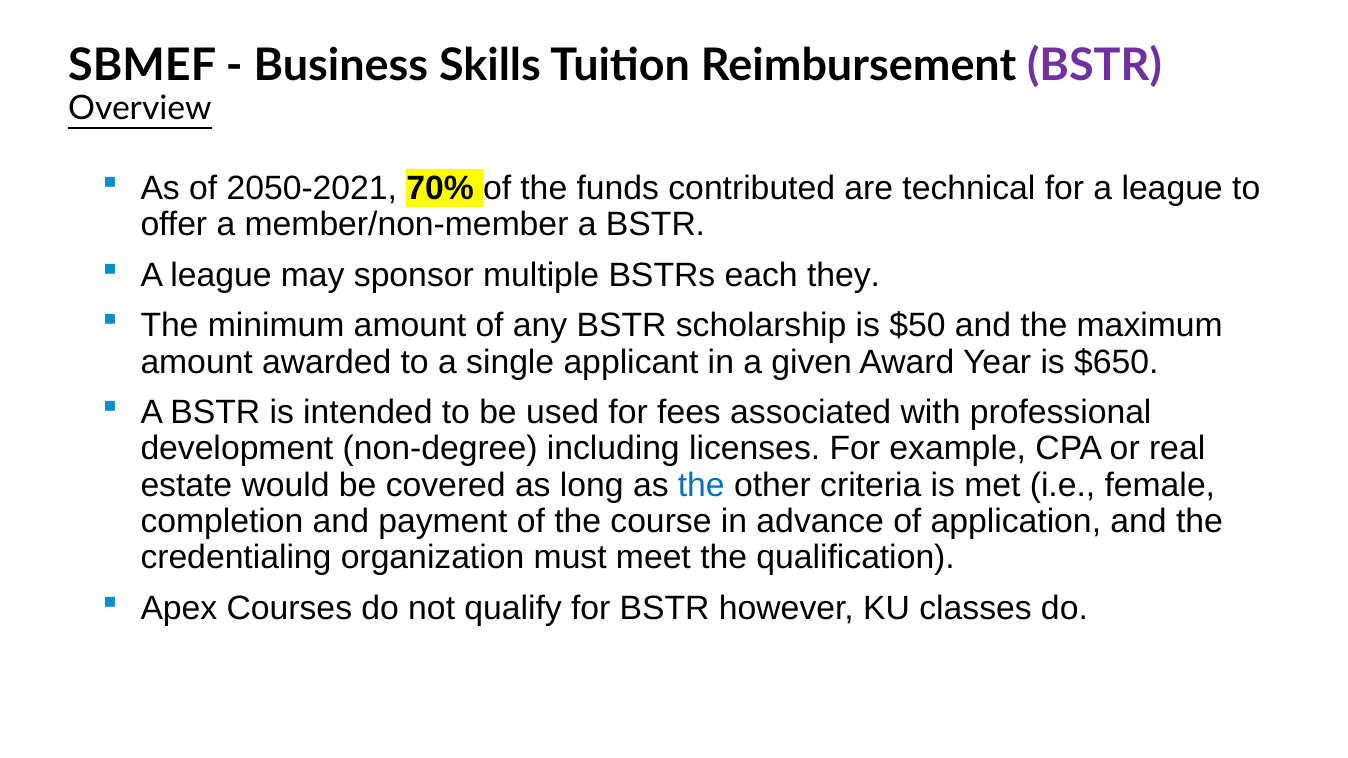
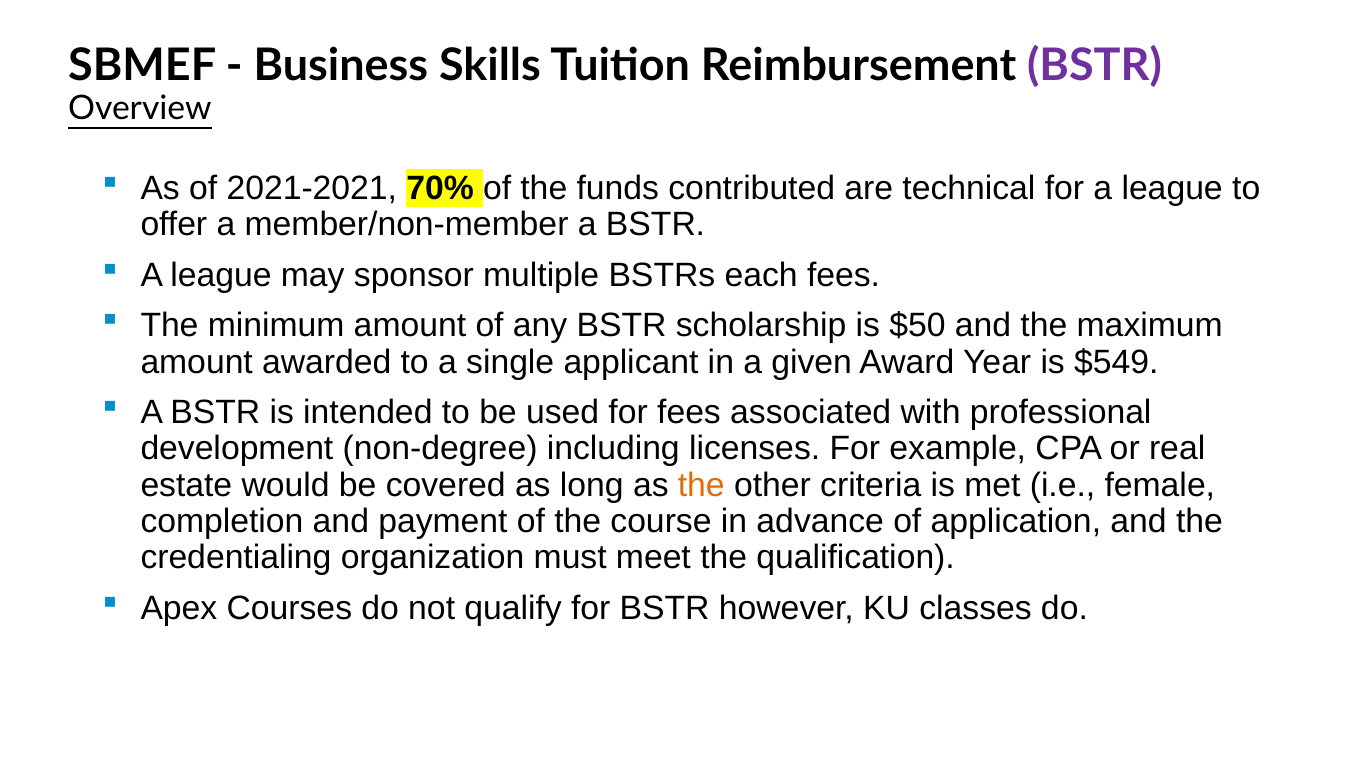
2050-2021: 2050-2021 -> 2021-2021
each they: they -> fees
$650: $650 -> $549
the at (701, 485) colour: blue -> orange
